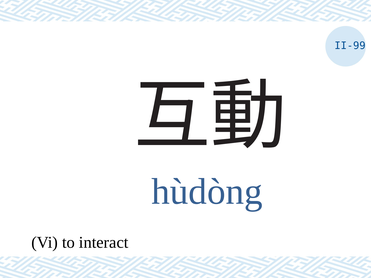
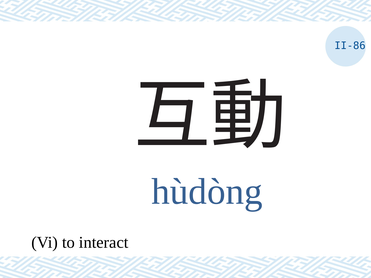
II-99: II-99 -> II-86
